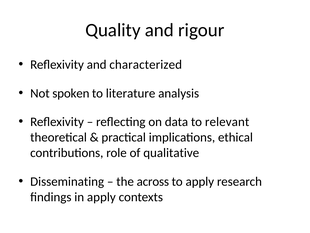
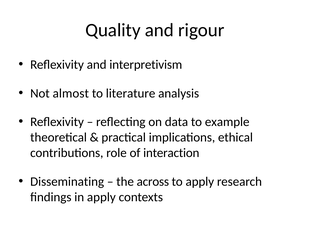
characterized: characterized -> interpretivism
spoken: spoken -> almost
relevant: relevant -> example
qualitative: qualitative -> interaction
